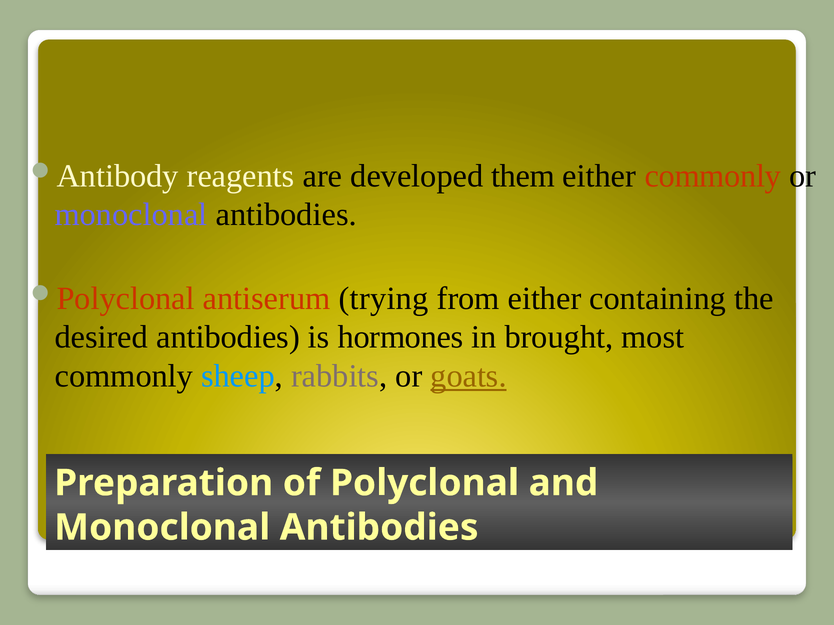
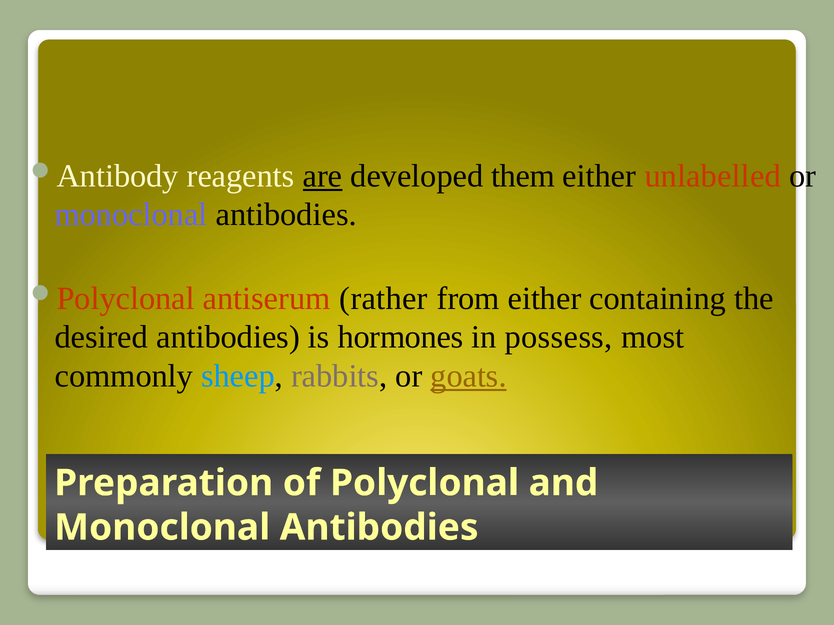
are underline: none -> present
either commonly: commonly -> unlabelled
trying: trying -> rather
brought: brought -> possess
